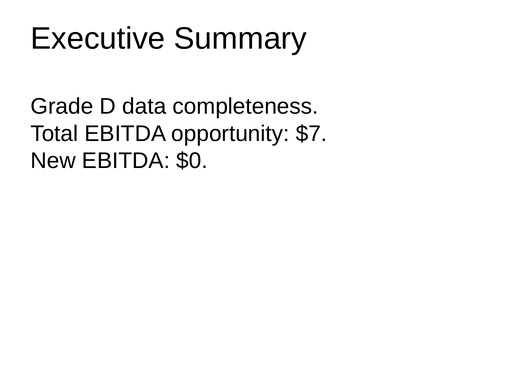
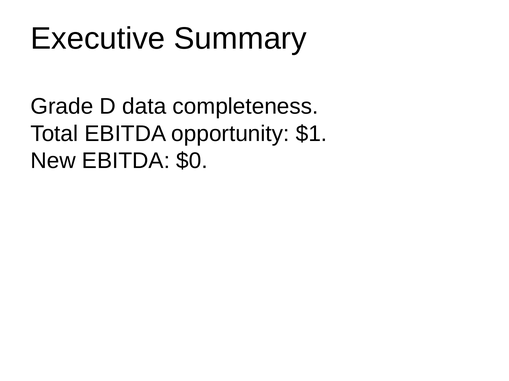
$7: $7 -> $1
